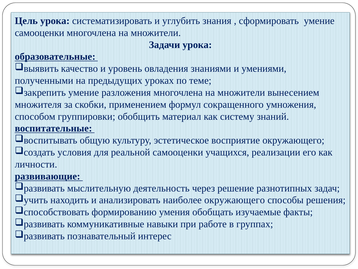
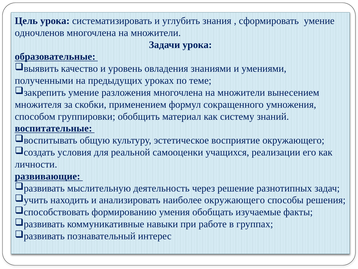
самооценки at (40, 33): самооценки -> одночленов
